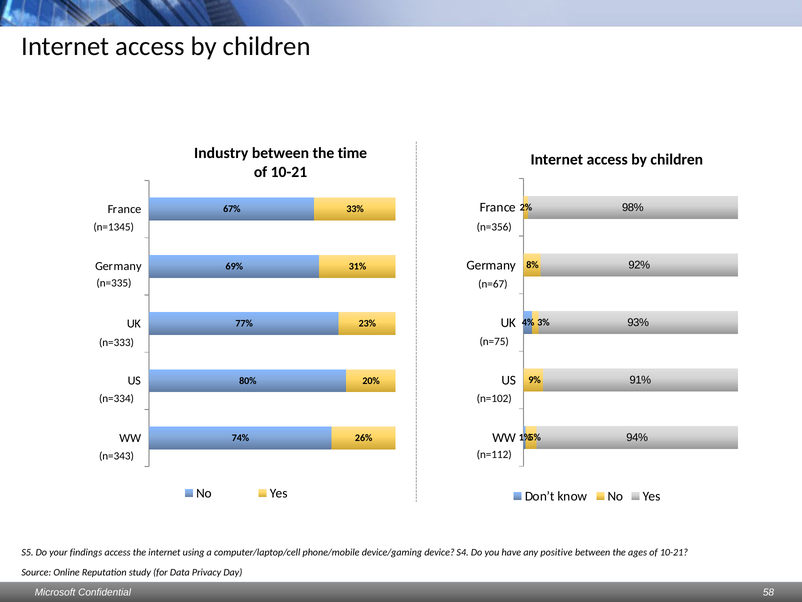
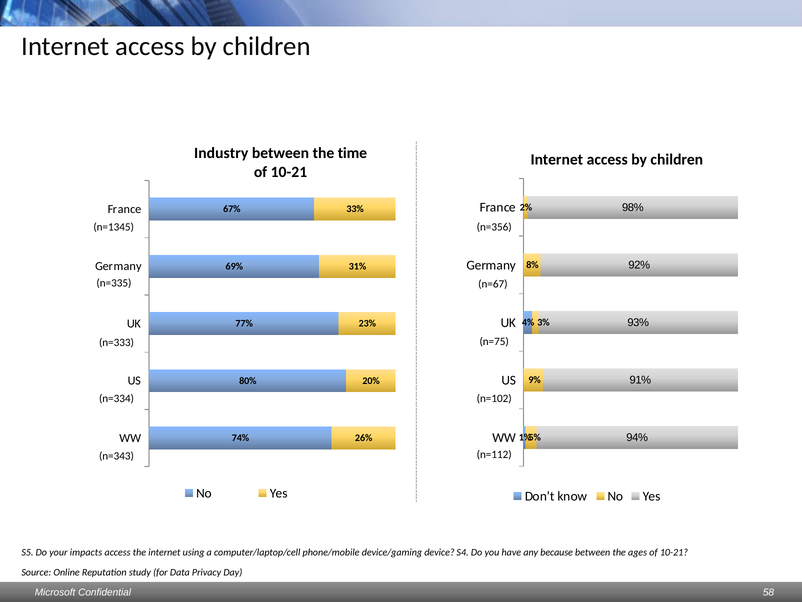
findings: findings -> impacts
positive: positive -> because
